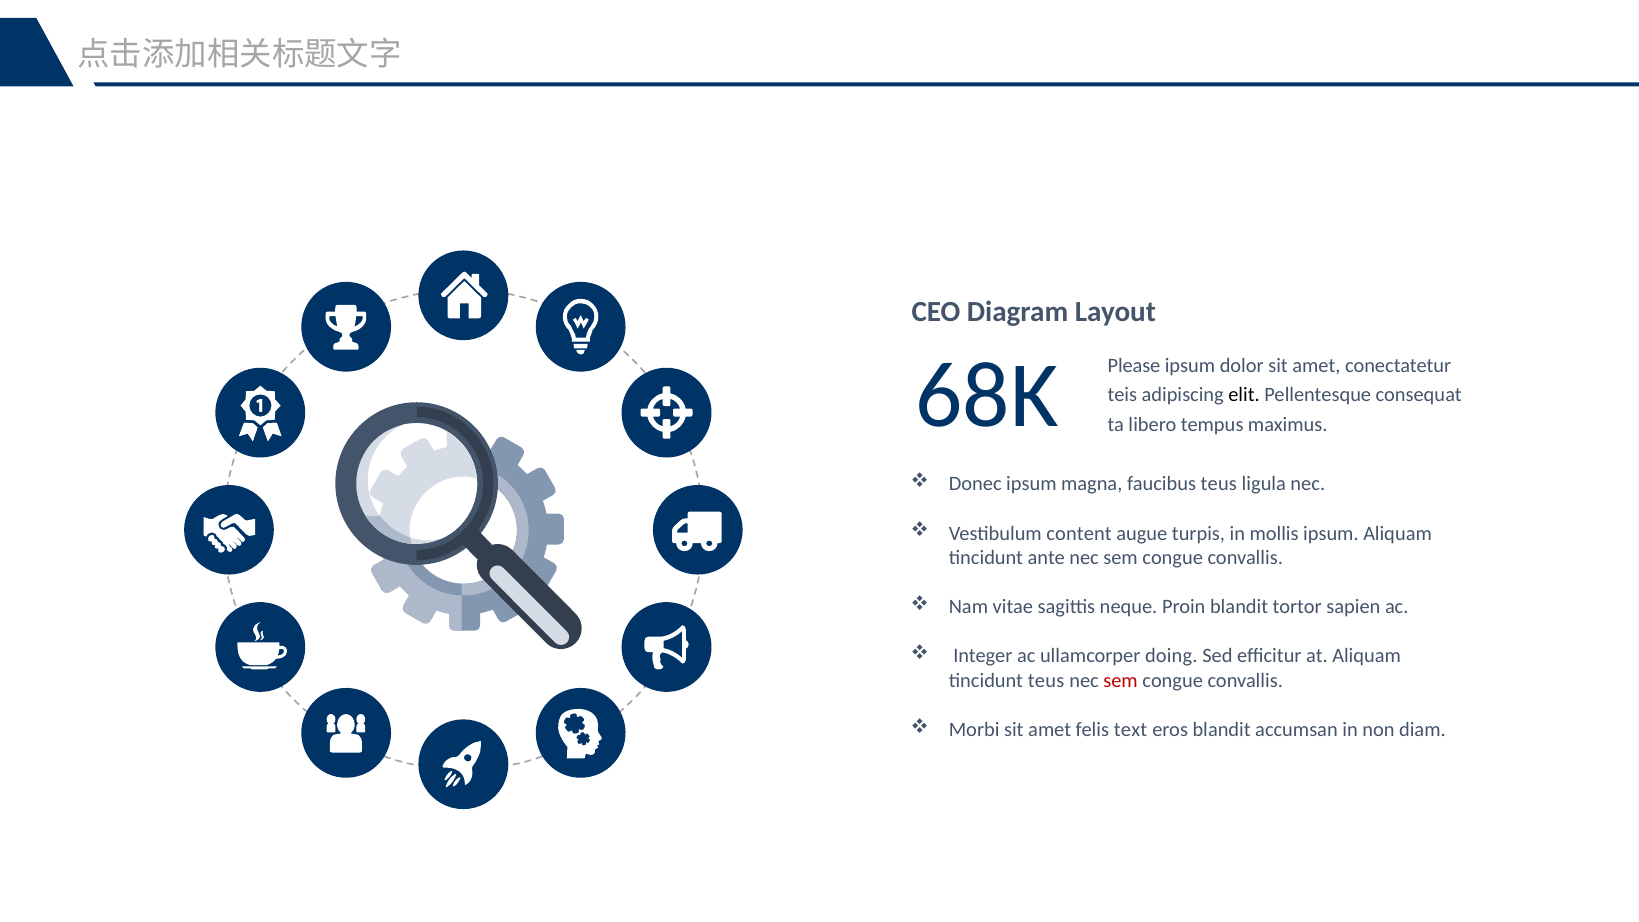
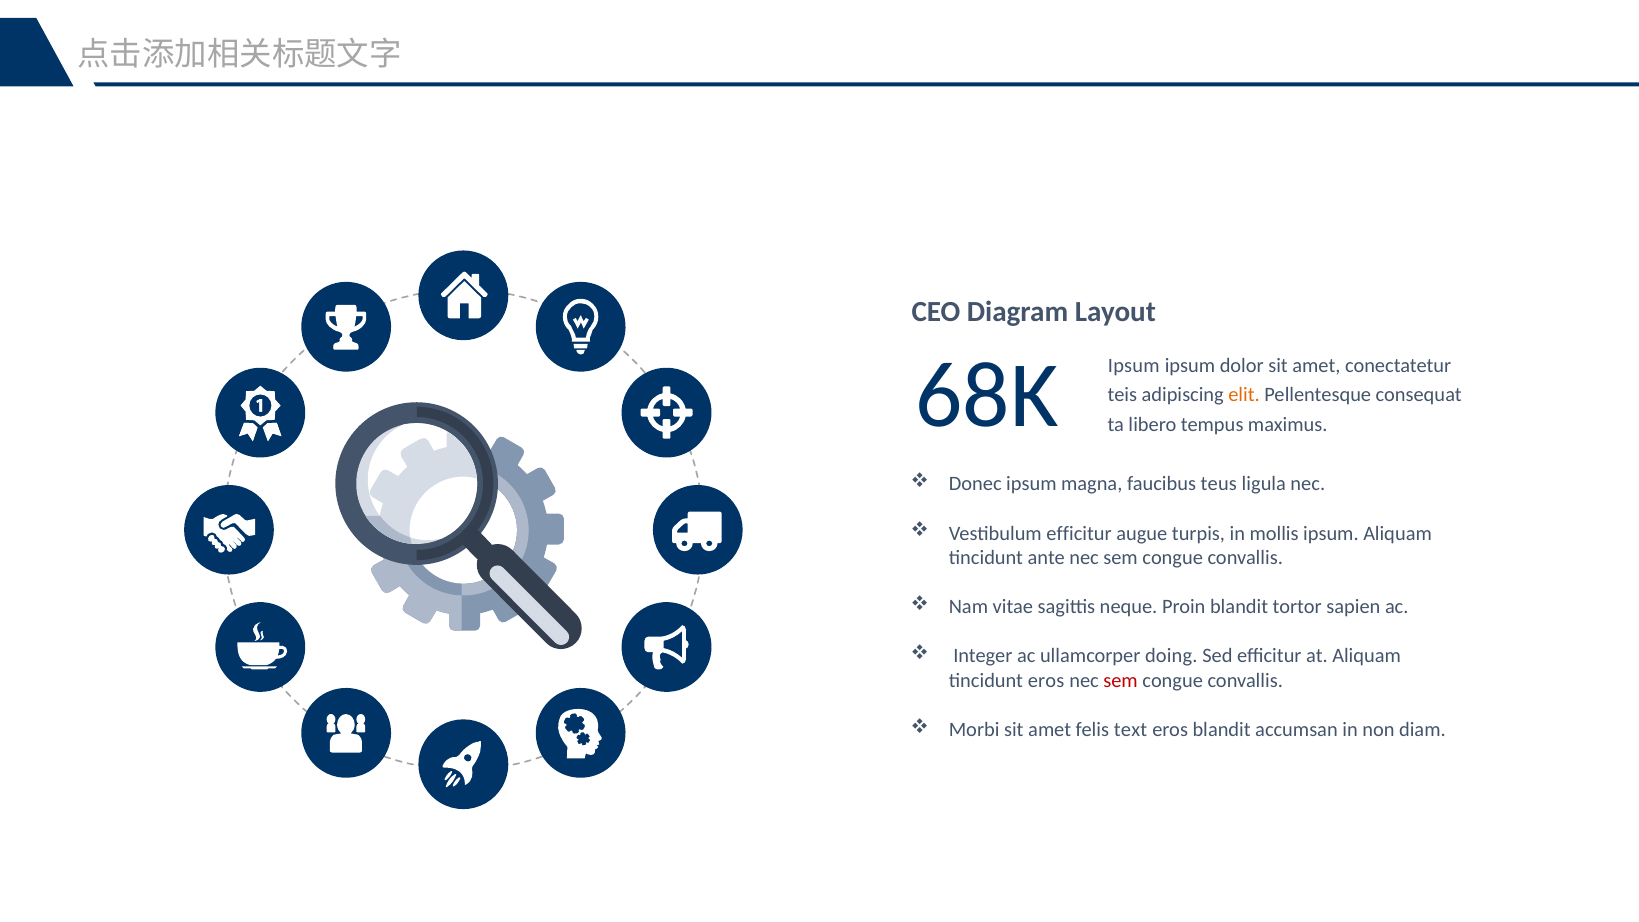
Please at (1134, 366): Please -> Ipsum
elit colour: black -> orange
Vestibulum content: content -> efficitur
tincidunt teus: teus -> eros
